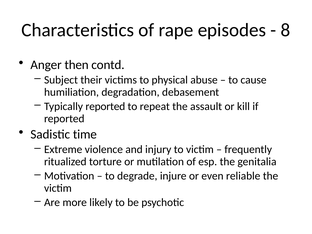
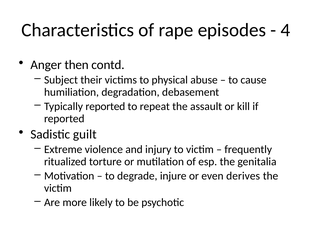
8: 8 -> 4
time: time -> guilt
reliable: reliable -> derives
